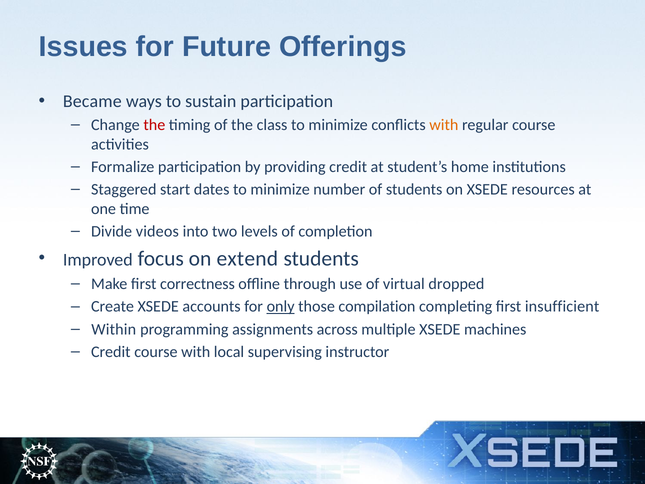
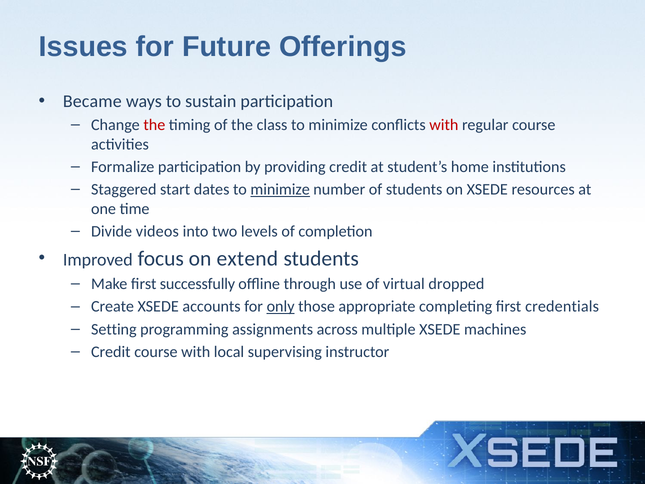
with at (444, 125) colour: orange -> red
minimize at (280, 189) underline: none -> present
correctness: correctness -> successfully
compilation: compilation -> appropriate
insufficient: insufficient -> credentials
Within: Within -> Setting
